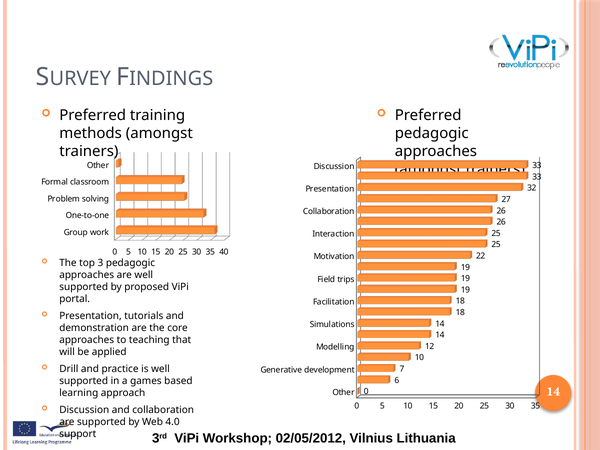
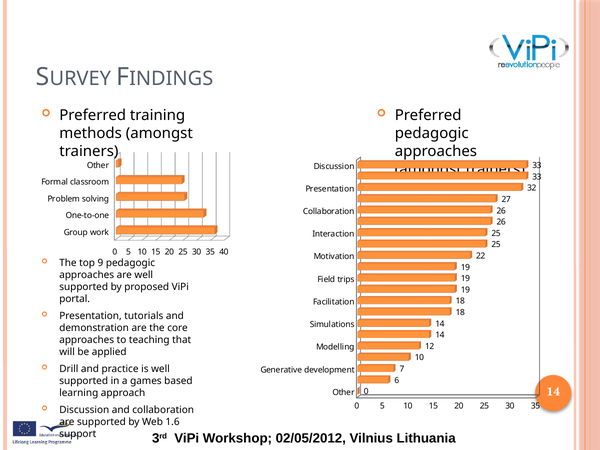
3: 3 -> 9
4.0: 4.0 -> 1.6
